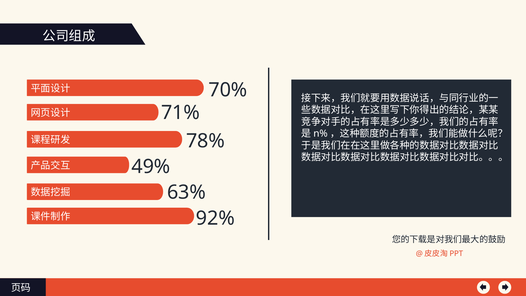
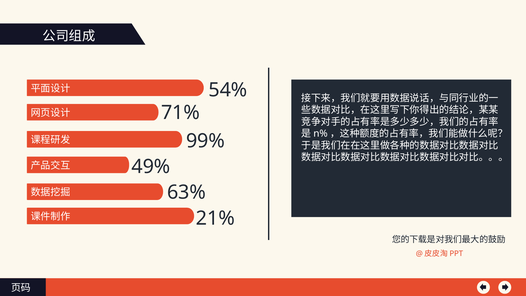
70%: 70% -> 54%
78%: 78% -> 99%
92%: 92% -> 21%
